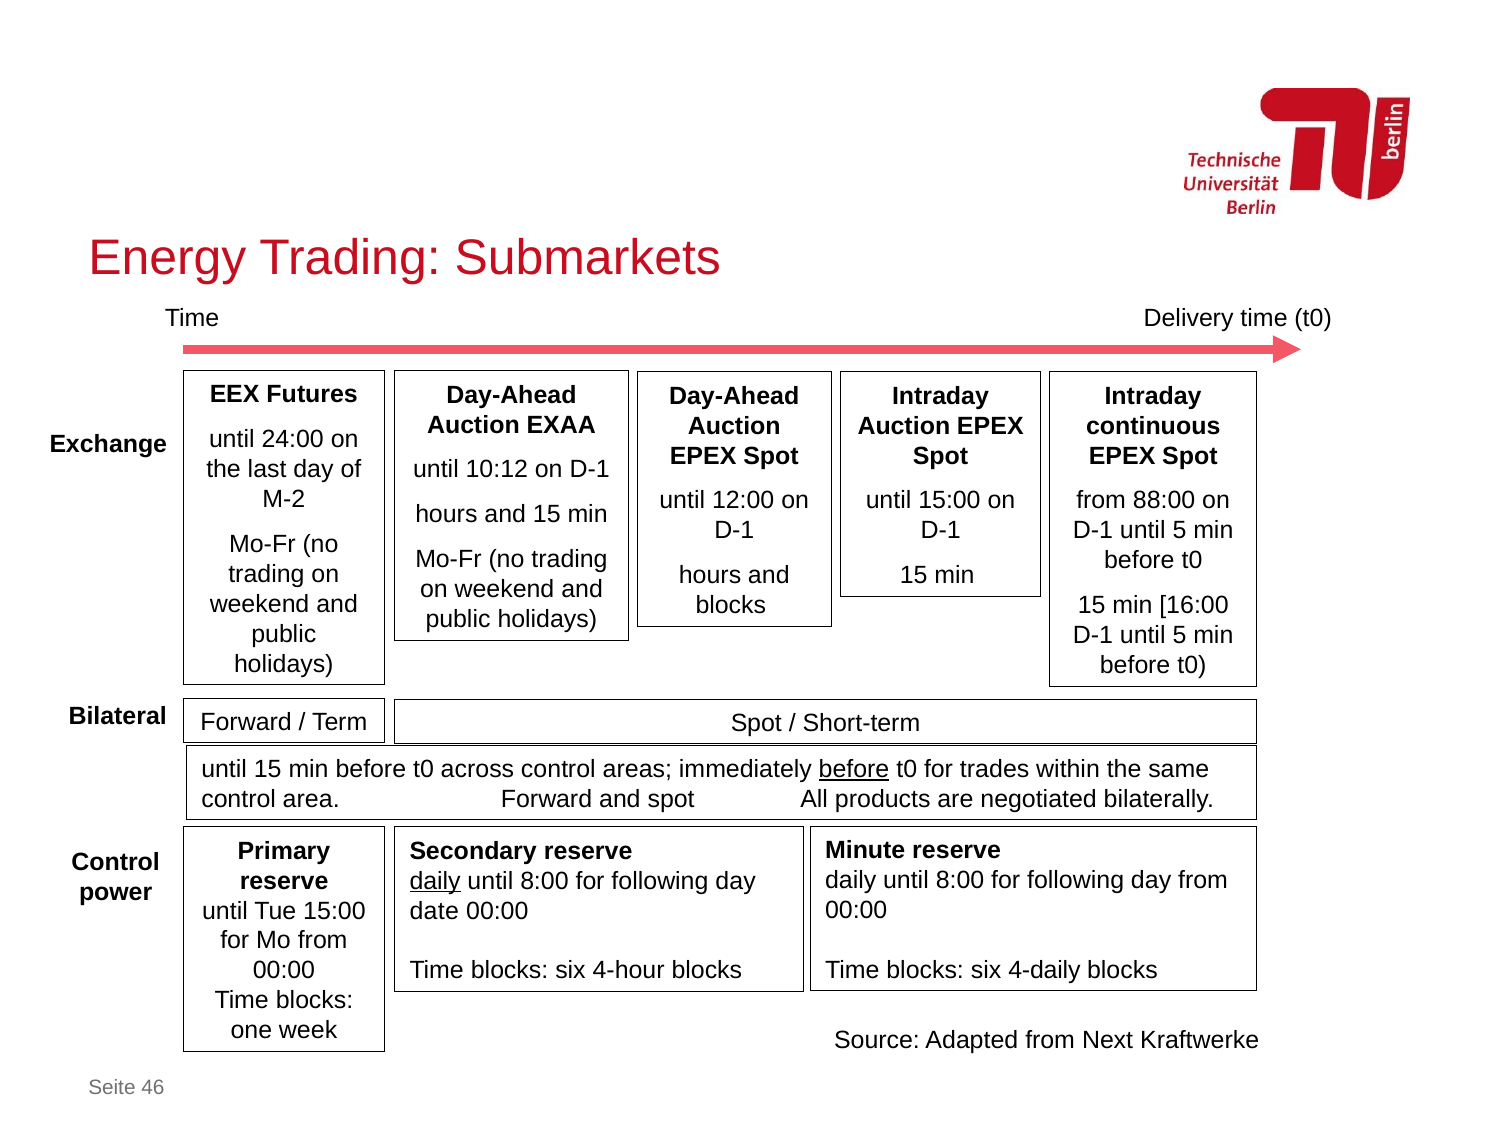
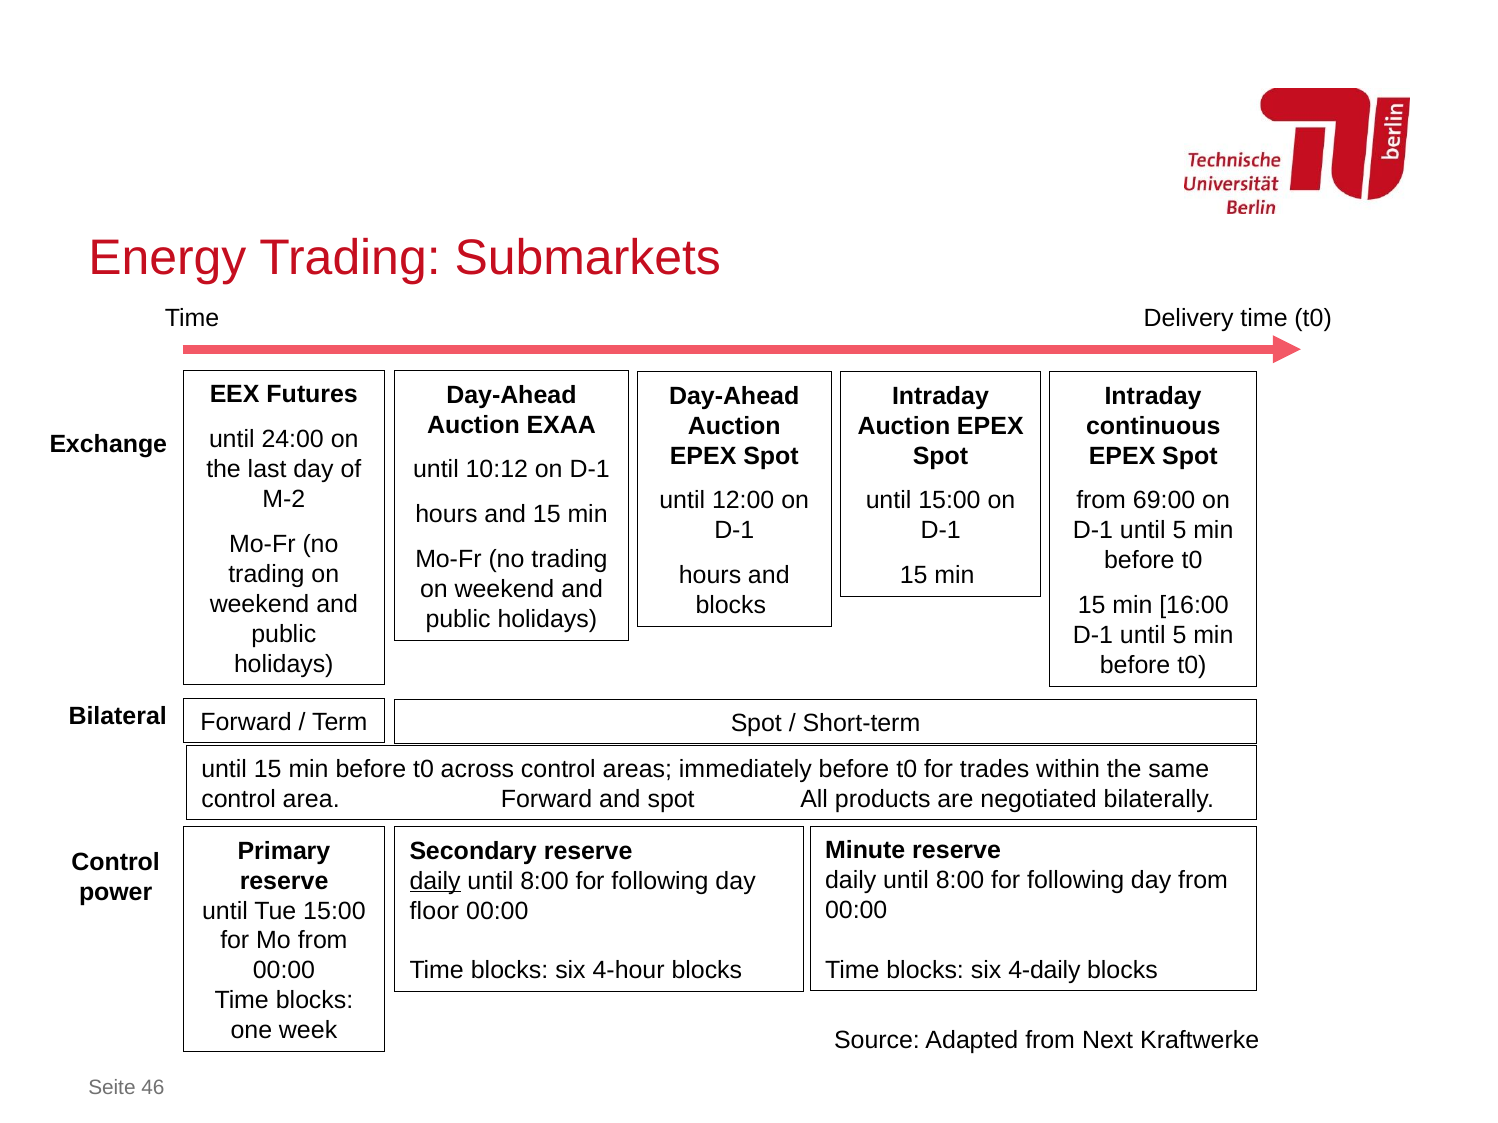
88:00: 88:00 -> 69:00
before at (854, 769) underline: present -> none
date: date -> floor
